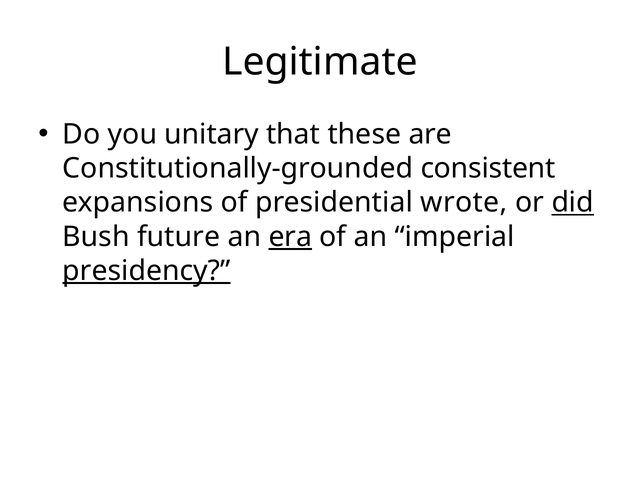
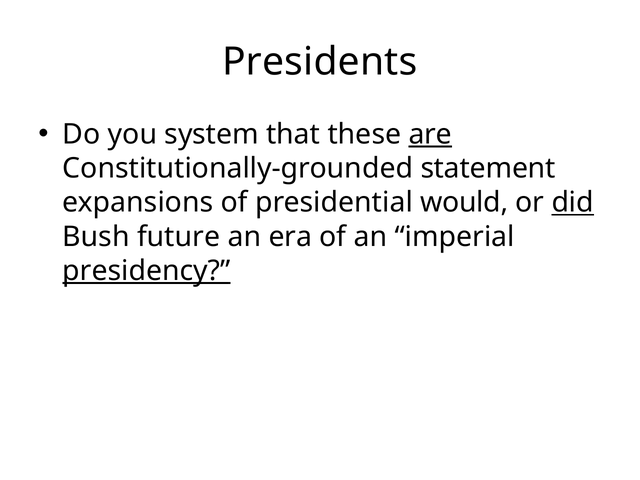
Legitimate: Legitimate -> Presidents
unitary: unitary -> system
are underline: none -> present
consistent: consistent -> statement
wrote: wrote -> would
era underline: present -> none
